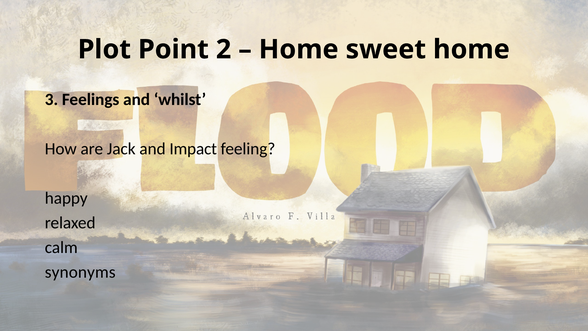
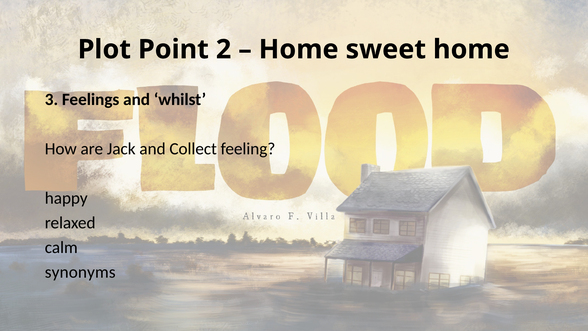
Impact: Impact -> Collect
